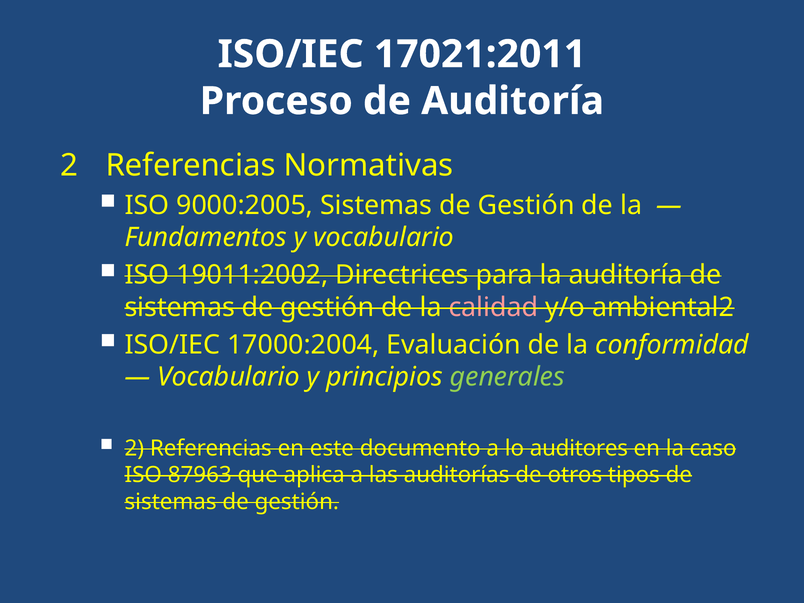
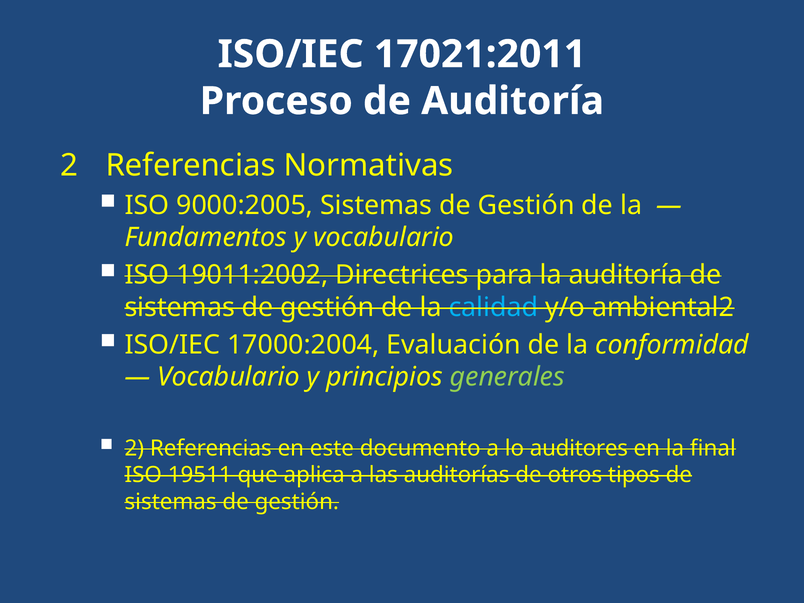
calidad colour: pink -> light blue
caso: caso -> final
87963: 87963 -> 19511
